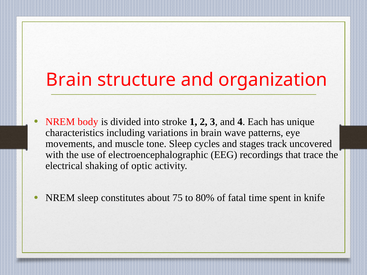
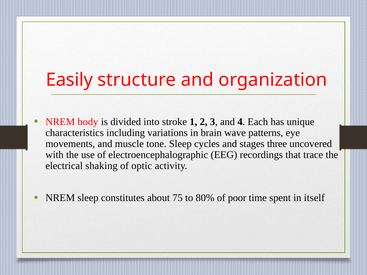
Brain at (69, 80): Brain -> Easily
track: track -> three
fatal: fatal -> poor
knife: knife -> itself
